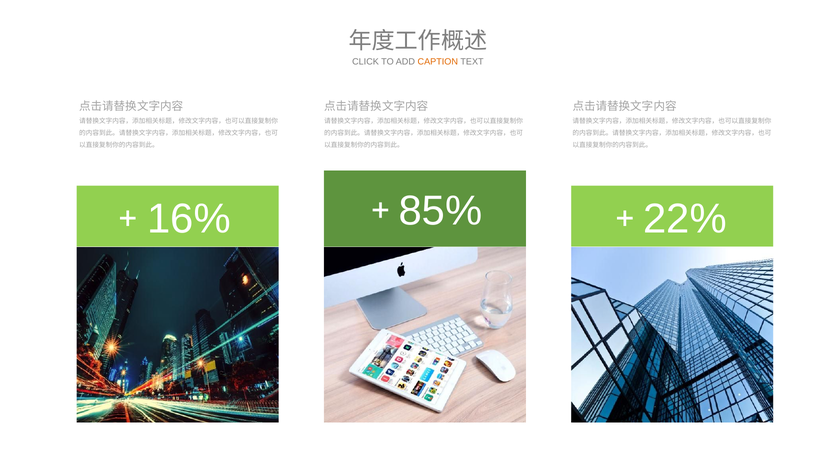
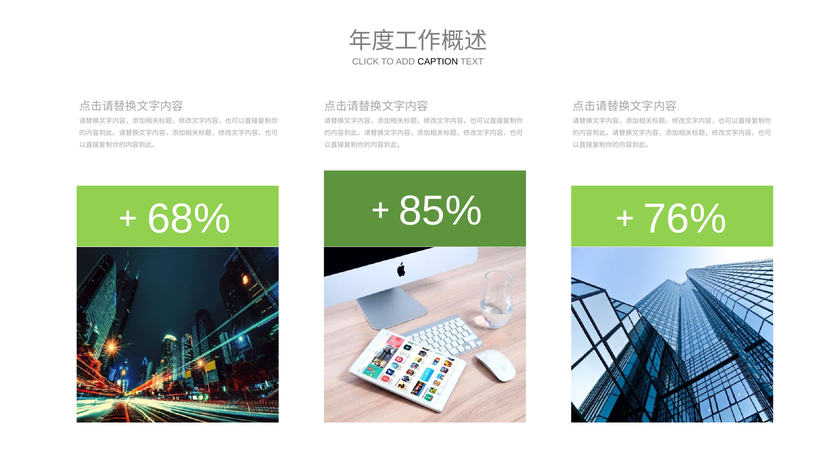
CAPTION colour: orange -> black
16%: 16% -> 68%
22%: 22% -> 76%
